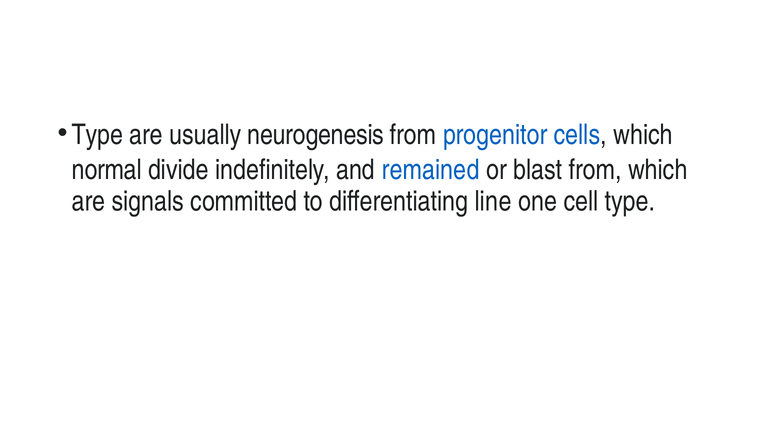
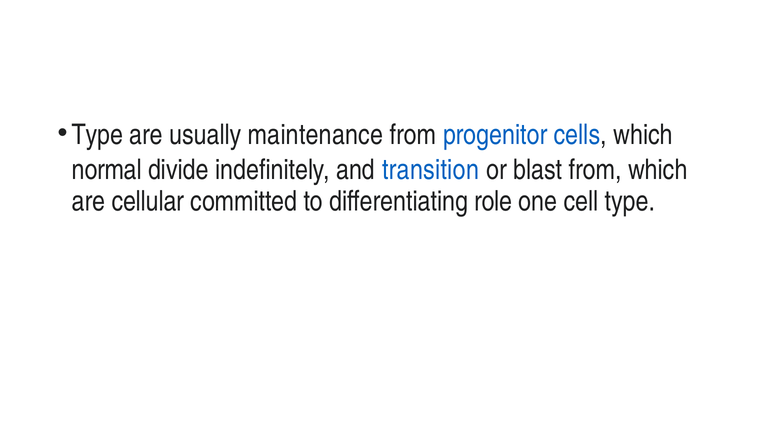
neurogenesis: neurogenesis -> maintenance
remained: remained -> transition
signals: signals -> cellular
line: line -> role
